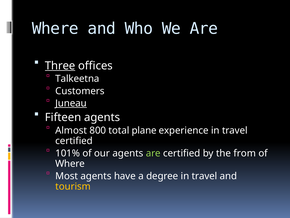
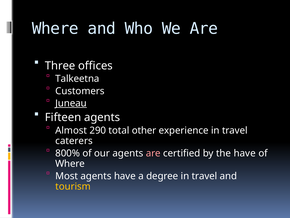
Three underline: present -> none
800: 800 -> 290
plane: plane -> other
certified at (74, 141): certified -> caterers
101%: 101% -> 800%
are at (153, 153) colour: light green -> pink
the from: from -> have
